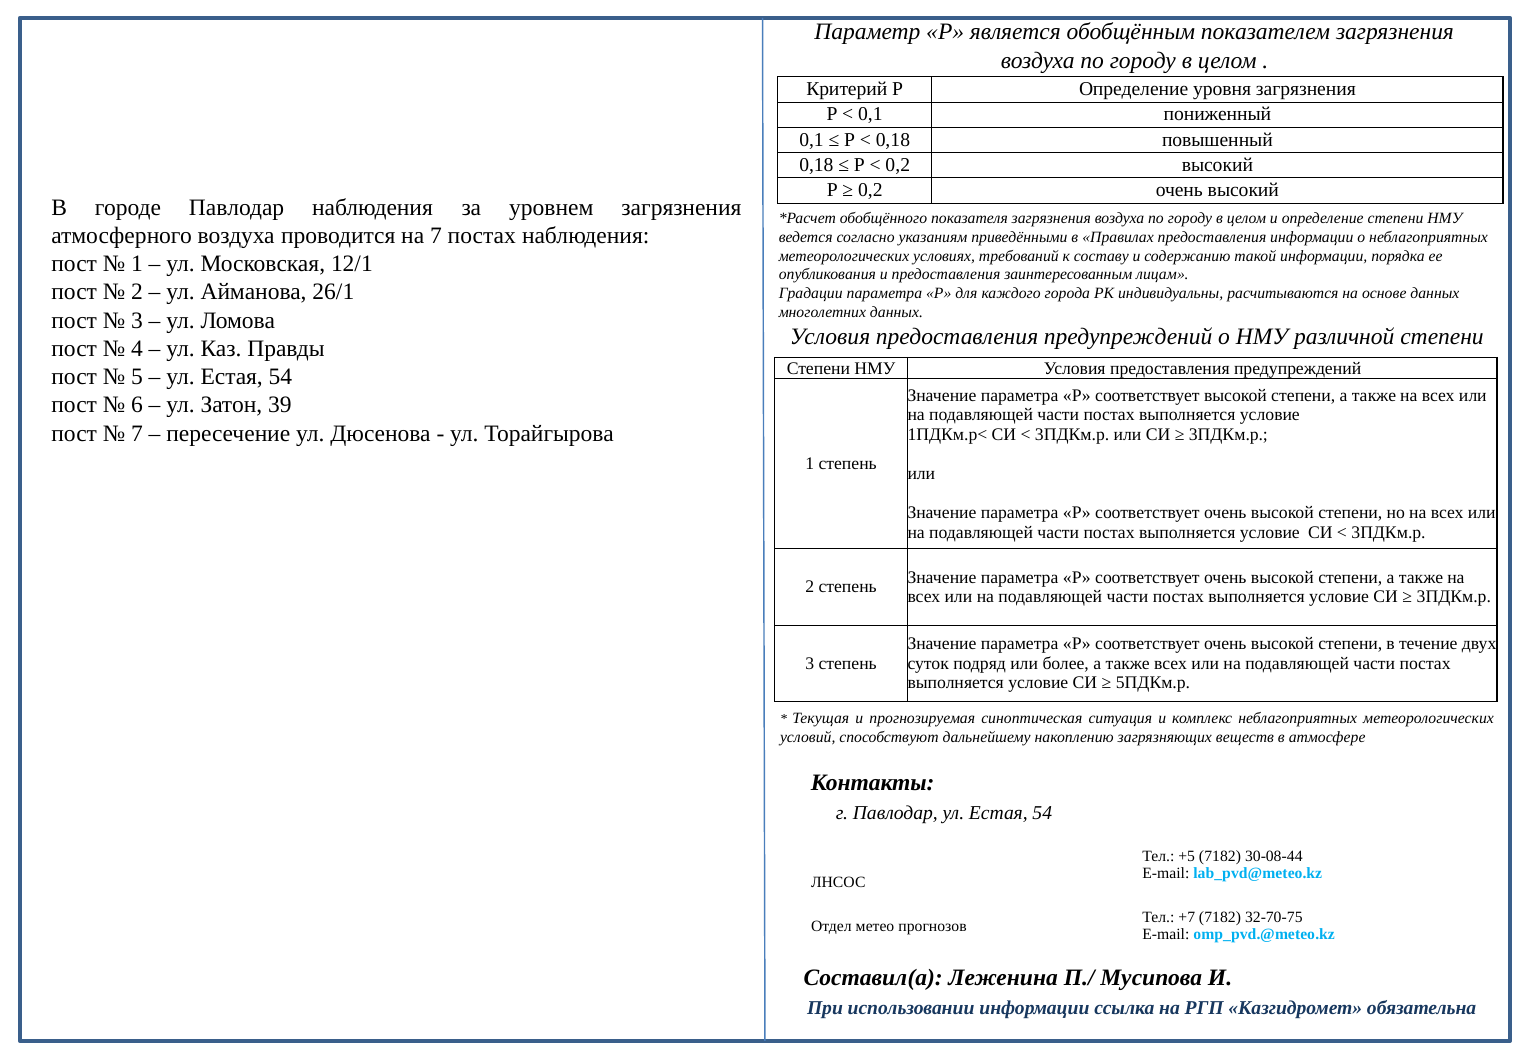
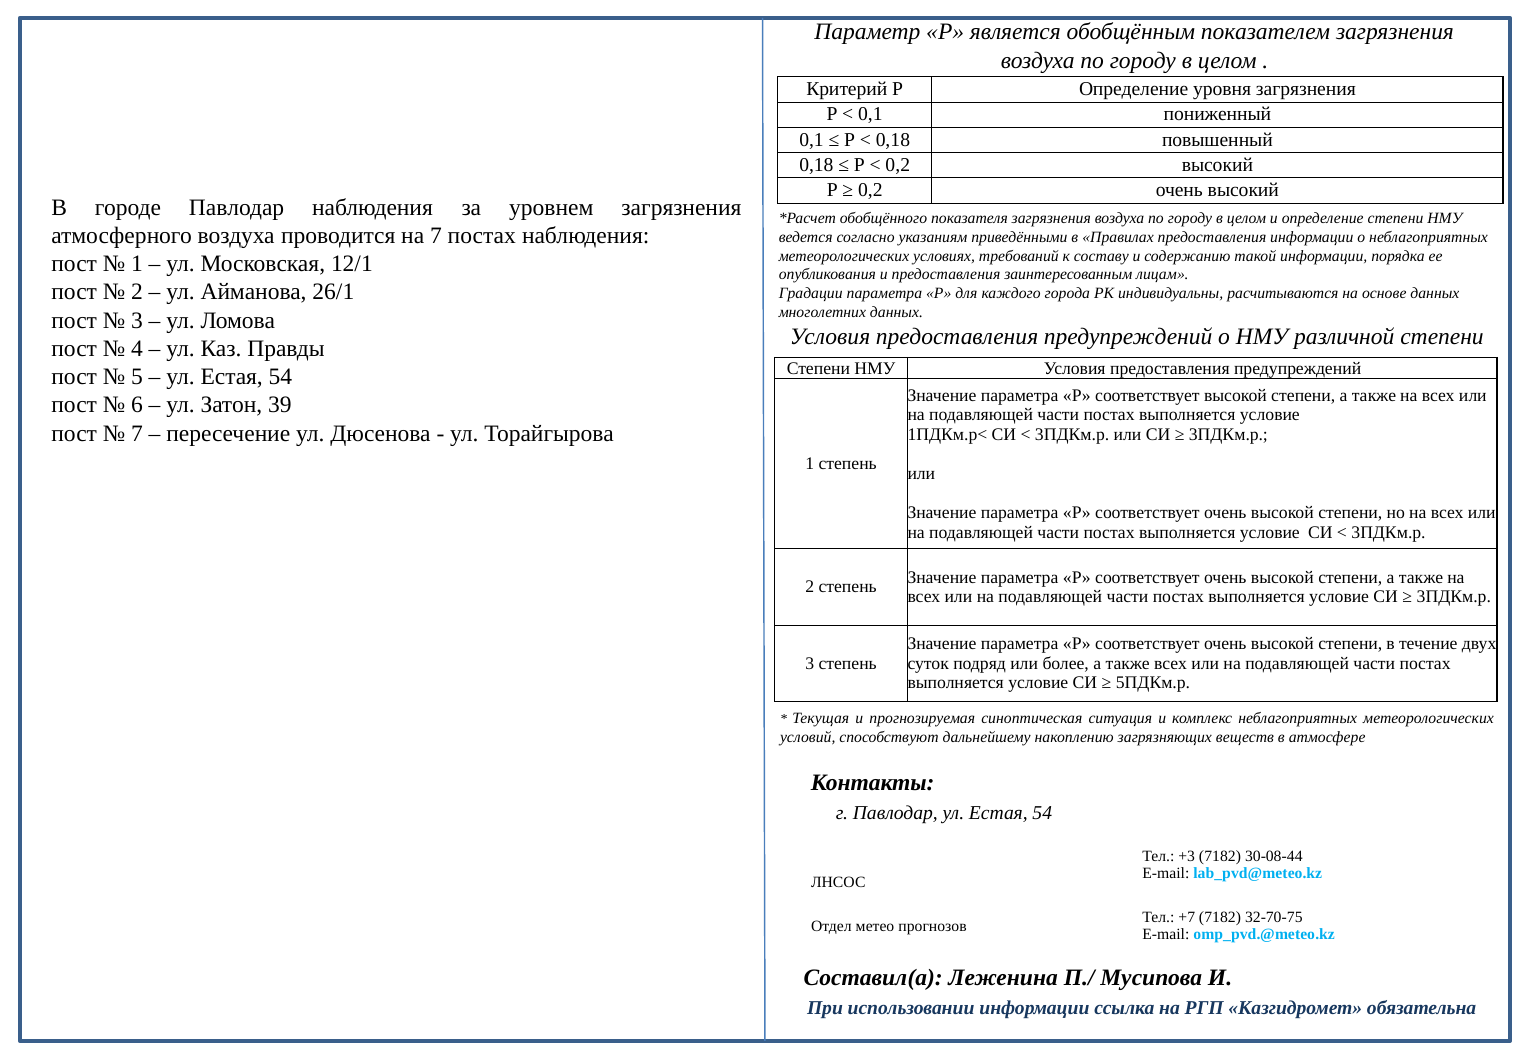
+5: +5 -> +3
